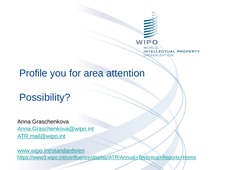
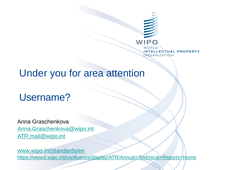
Profile: Profile -> Under
Possibility: Possibility -> Username
